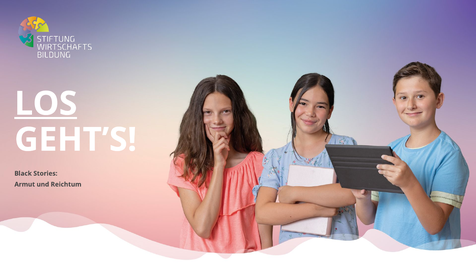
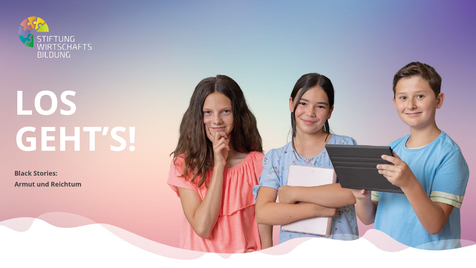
LOS underline: present -> none
